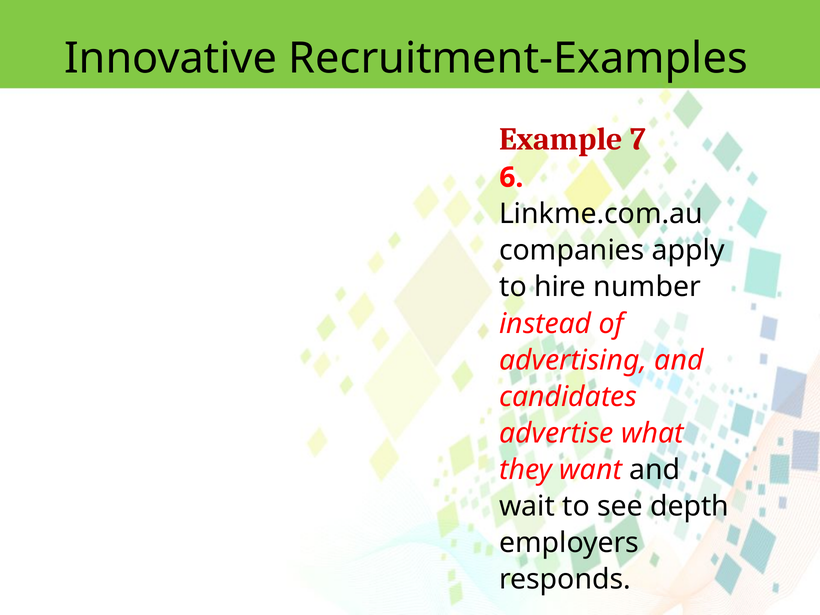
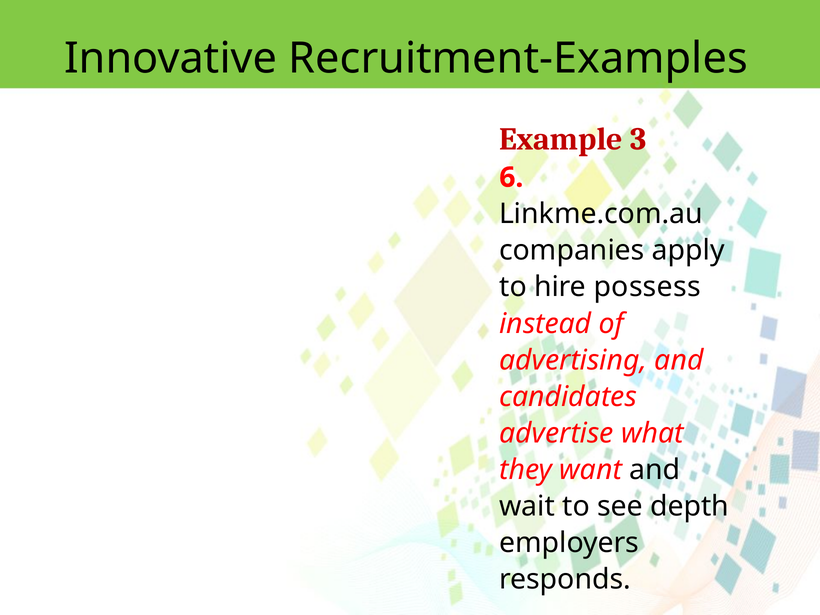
7: 7 -> 3
number: number -> possess
